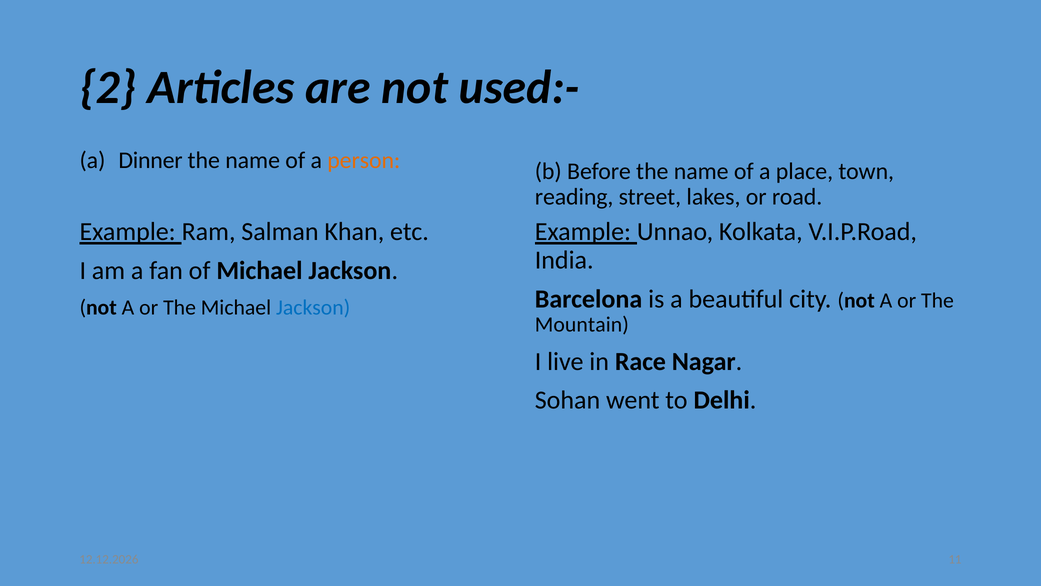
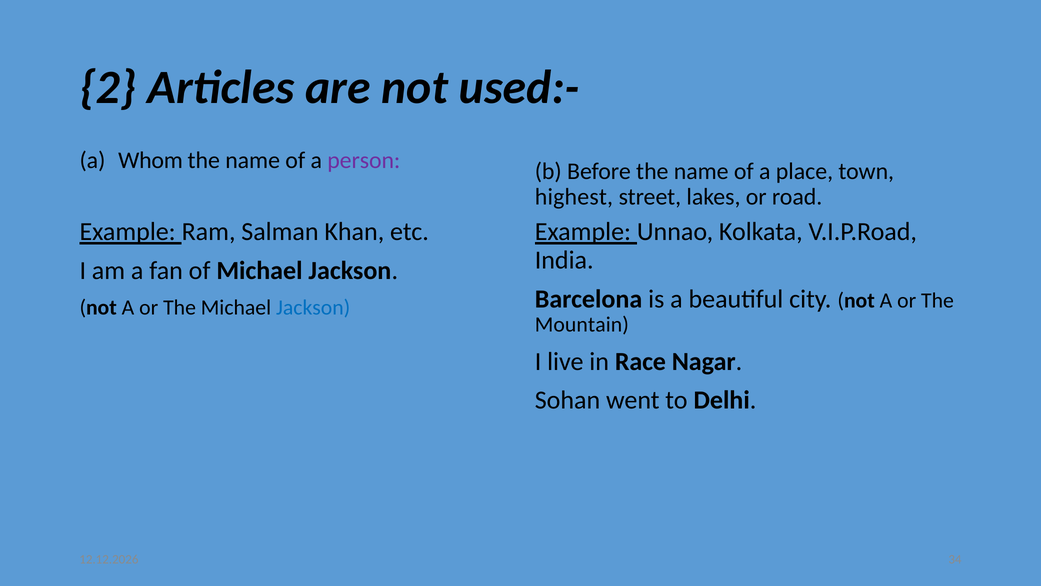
Dinner: Dinner -> Whom
person colour: orange -> purple
reading: reading -> highest
11: 11 -> 34
